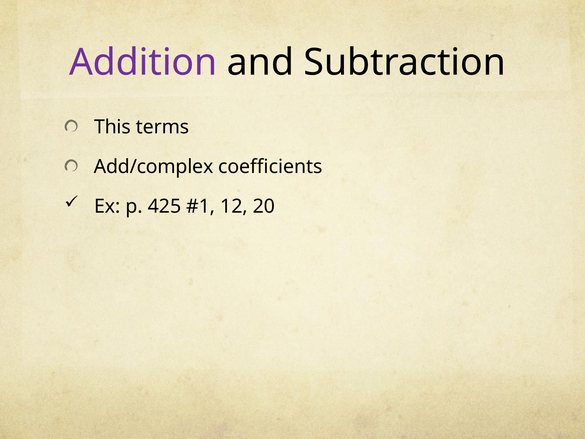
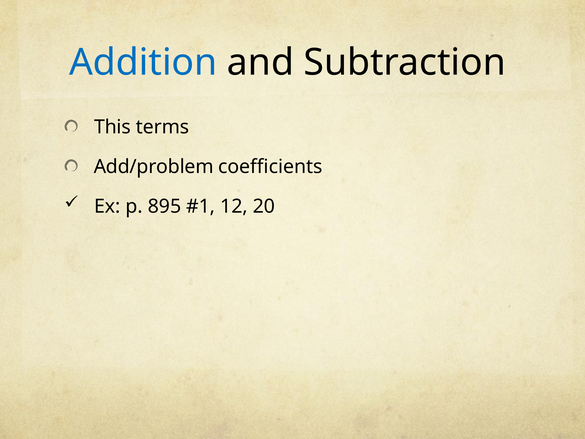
Addition colour: purple -> blue
Add/complex: Add/complex -> Add/problem
425: 425 -> 895
